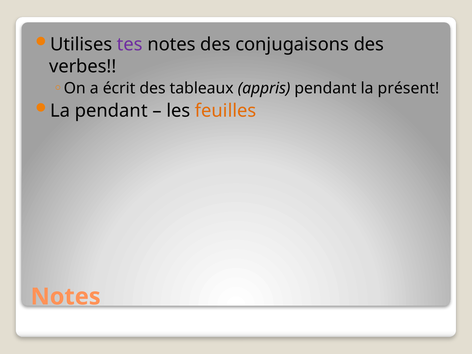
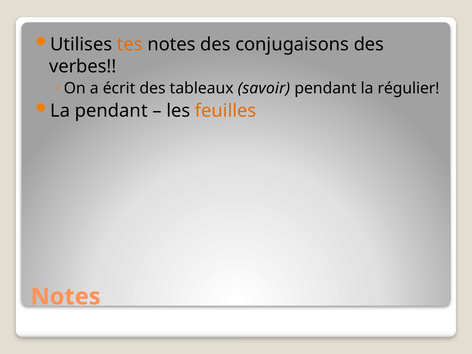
tes colour: purple -> orange
appris: appris -> savoir
présent: présent -> régulier
